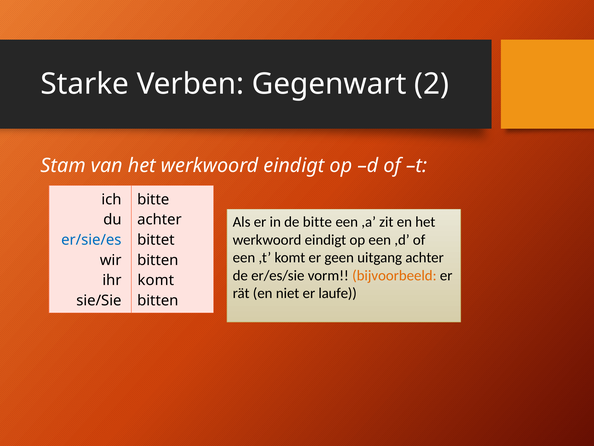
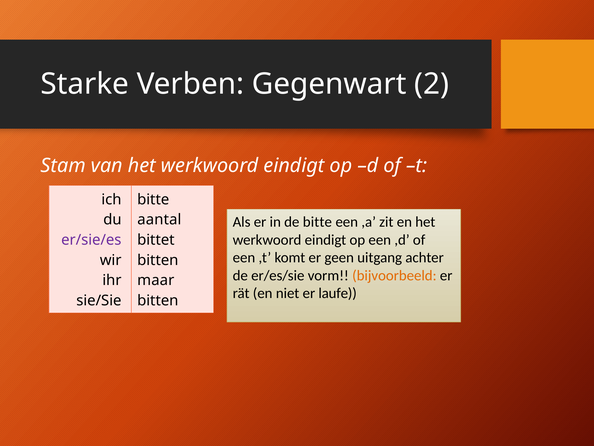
achter at (159, 219): achter -> aantal
er/sie/es colour: blue -> purple
komt at (156, 280): komt -> maar
